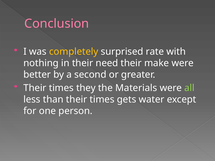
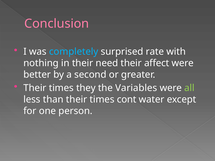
completely colour: yellow -> light blue
make: make -> affect
Materials: Materials -> Variables
gets: gets -> cont
